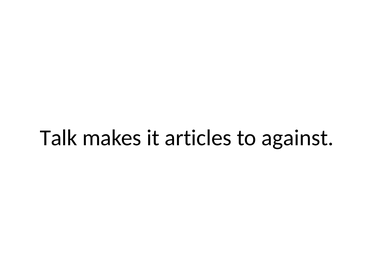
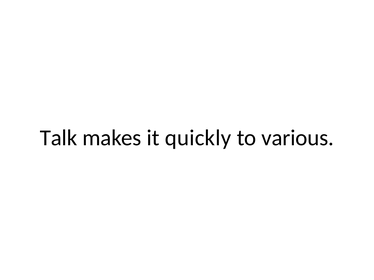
articles: articles -> quickly
against: against -> various
